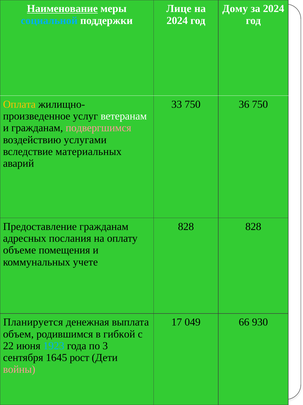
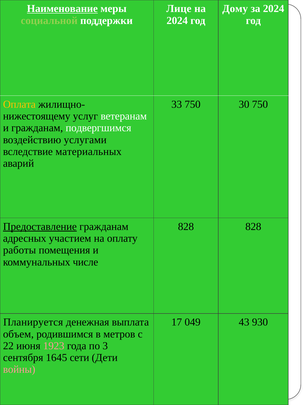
социальной colour: light blue -> light green
36: 36 -> 30
произведенное: произведенное -> нижестоящему
подвергшимся colour: pink -> white
Предоставление underline: none -> present
послания: послания -> участием
объеме: объеме -> работы
учете: учете -> числе
66: 66 -> 43
гибкой: гибкой -> метров
1923 colour: light blue -> pink
рост: рост -> сети
